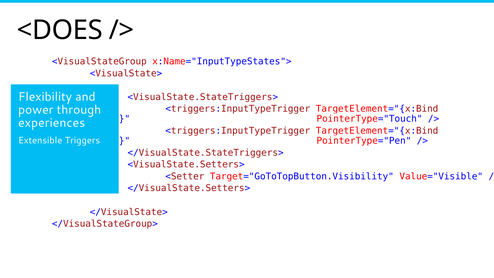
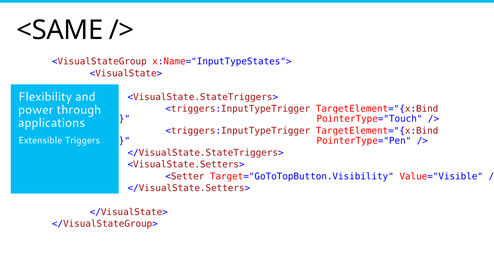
<DOES: <DOES -> <SAME
experiences: experiences -> applications
